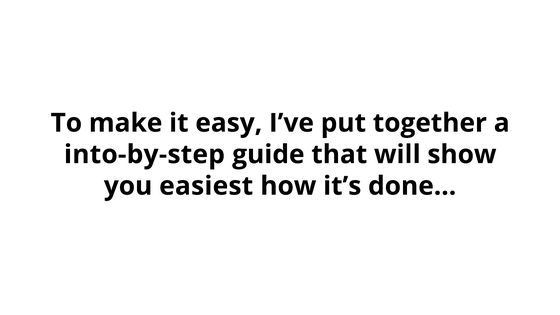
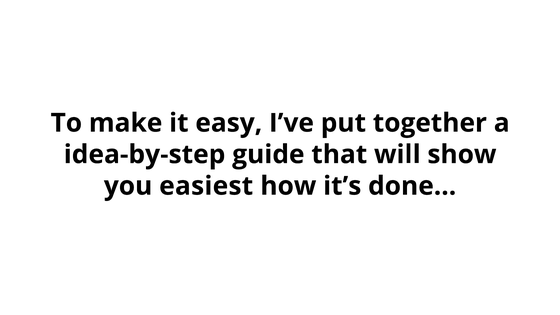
into-by-step: into-by-step -> idea-by-step
